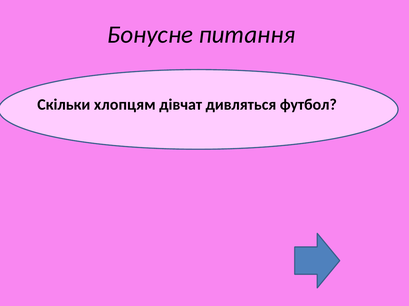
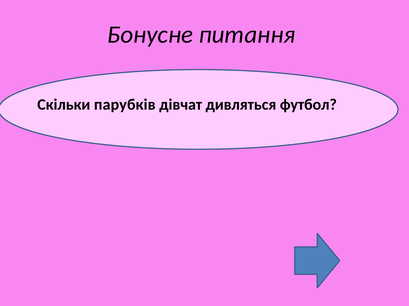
хлопцям: хлопцям -> парубків
